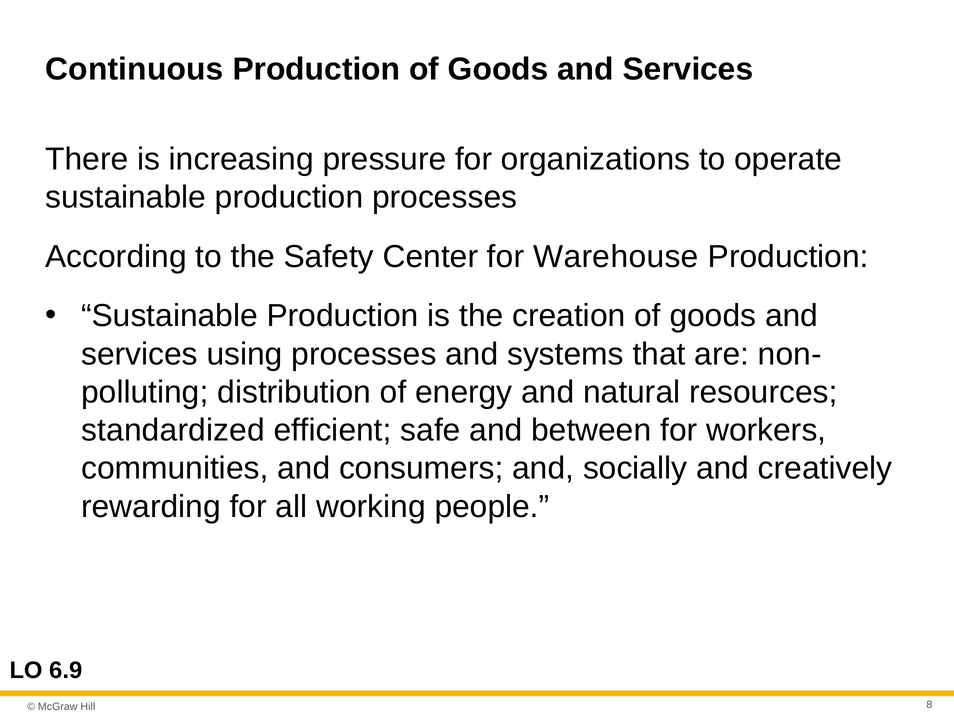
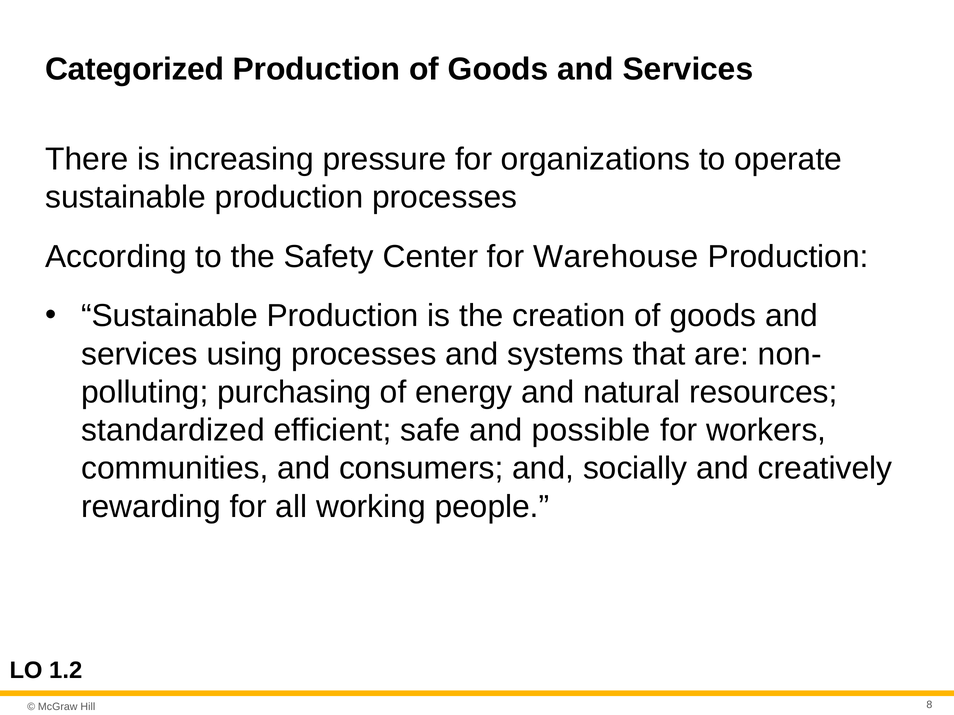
Continuous: Continuous -> Categorized
distribution: distribution -> purchasing
between: between -> possible
6.9: 6.9 -> 1.2
